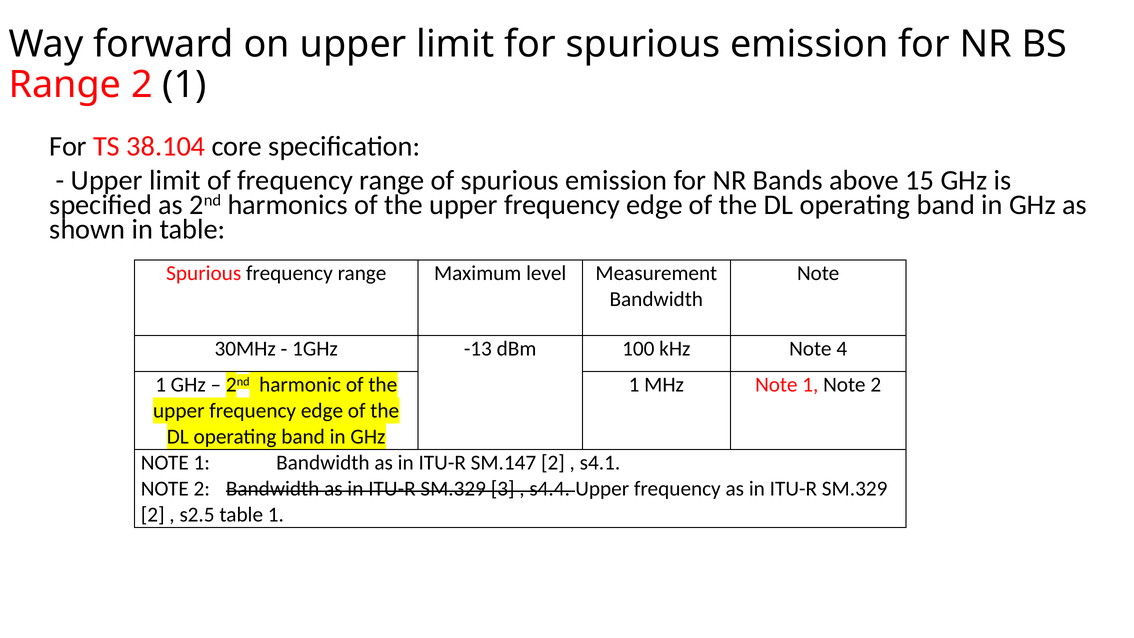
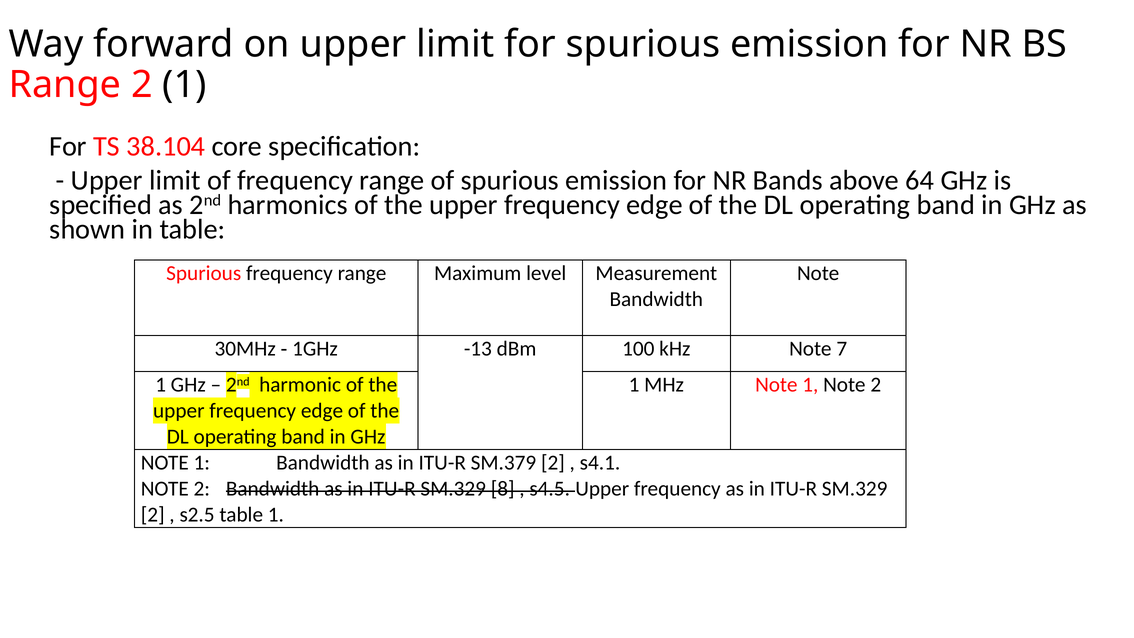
15: 15 -> 64
4: 4 -> 7
SM.147: SM.147 -> SM.379
3: 3 -> 8
s4.4: s4.4 -> s4.5
